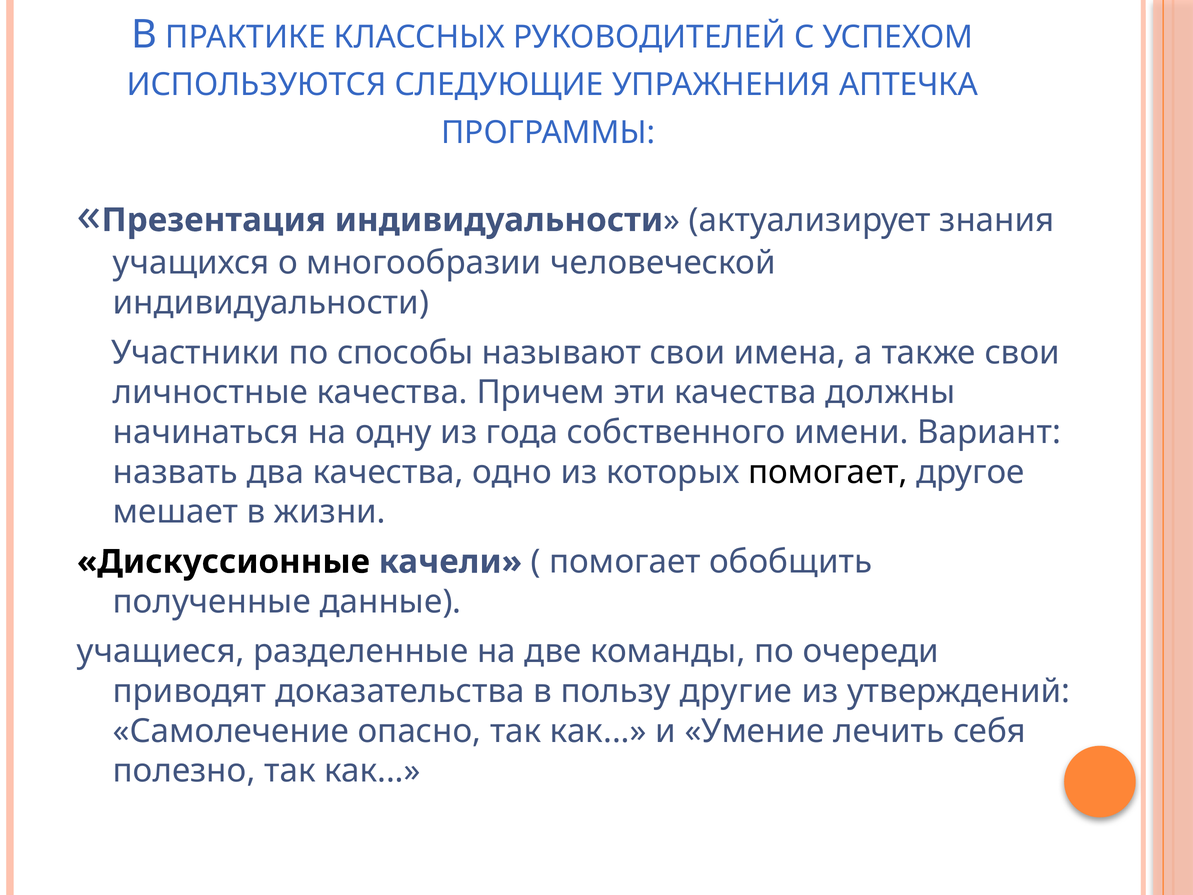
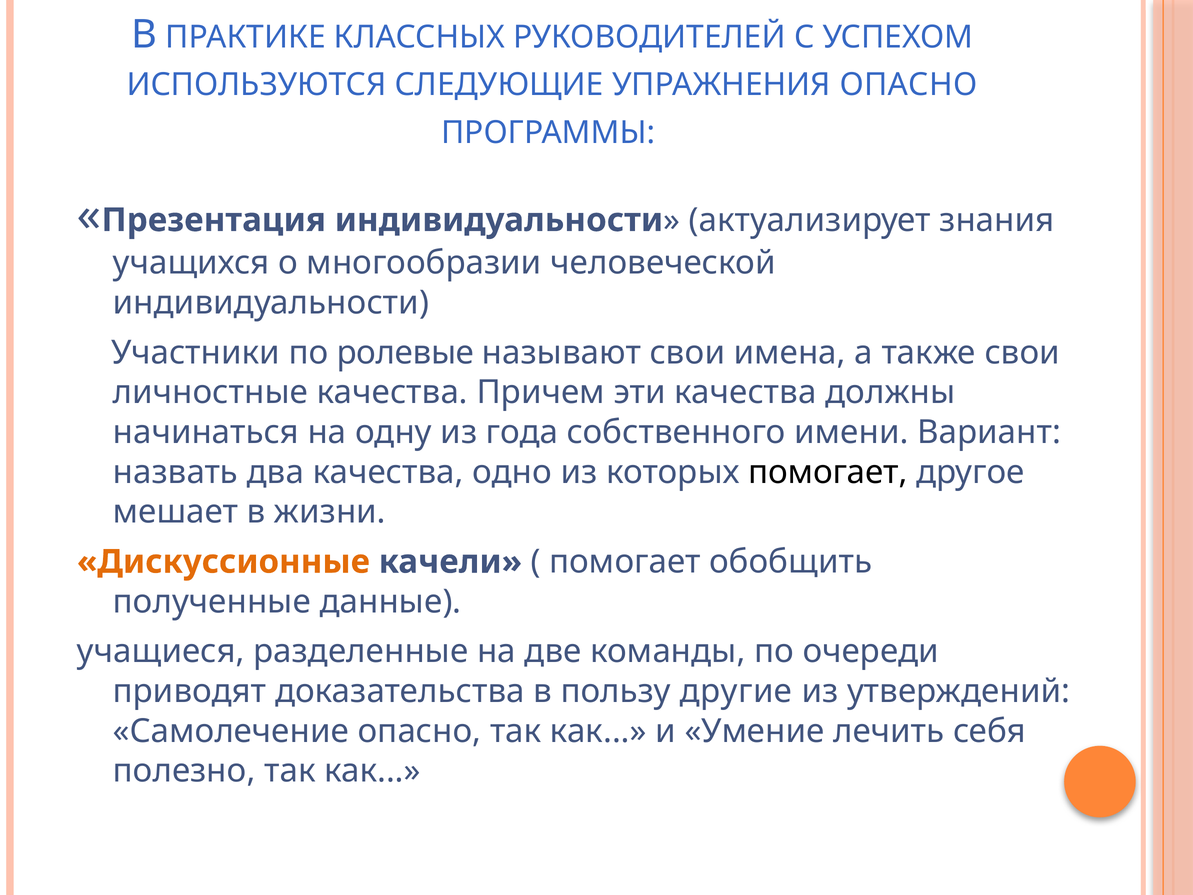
УПРАЖНЕНИЯ АПТЕЧКА: АПТЕЧКА -> ОПАСНО
способы: способы -> ролевые
Дискуссионные colour: black -> orange
